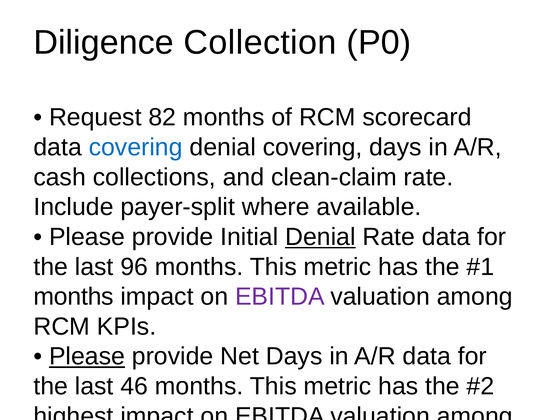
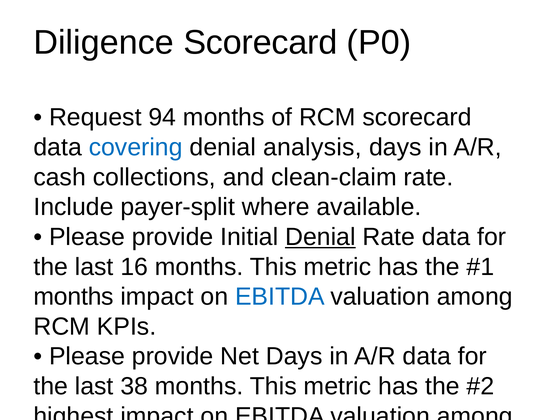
Diligence Collection: Collection -> Scorecard
82: 82 -> 94
denial covering: covering -> analysis
96: 96 -> 16
EBITDA at (280, 296) colour: purple -> blue
Please at (87, 356) underline: present -> none
46: 46 -> 38
